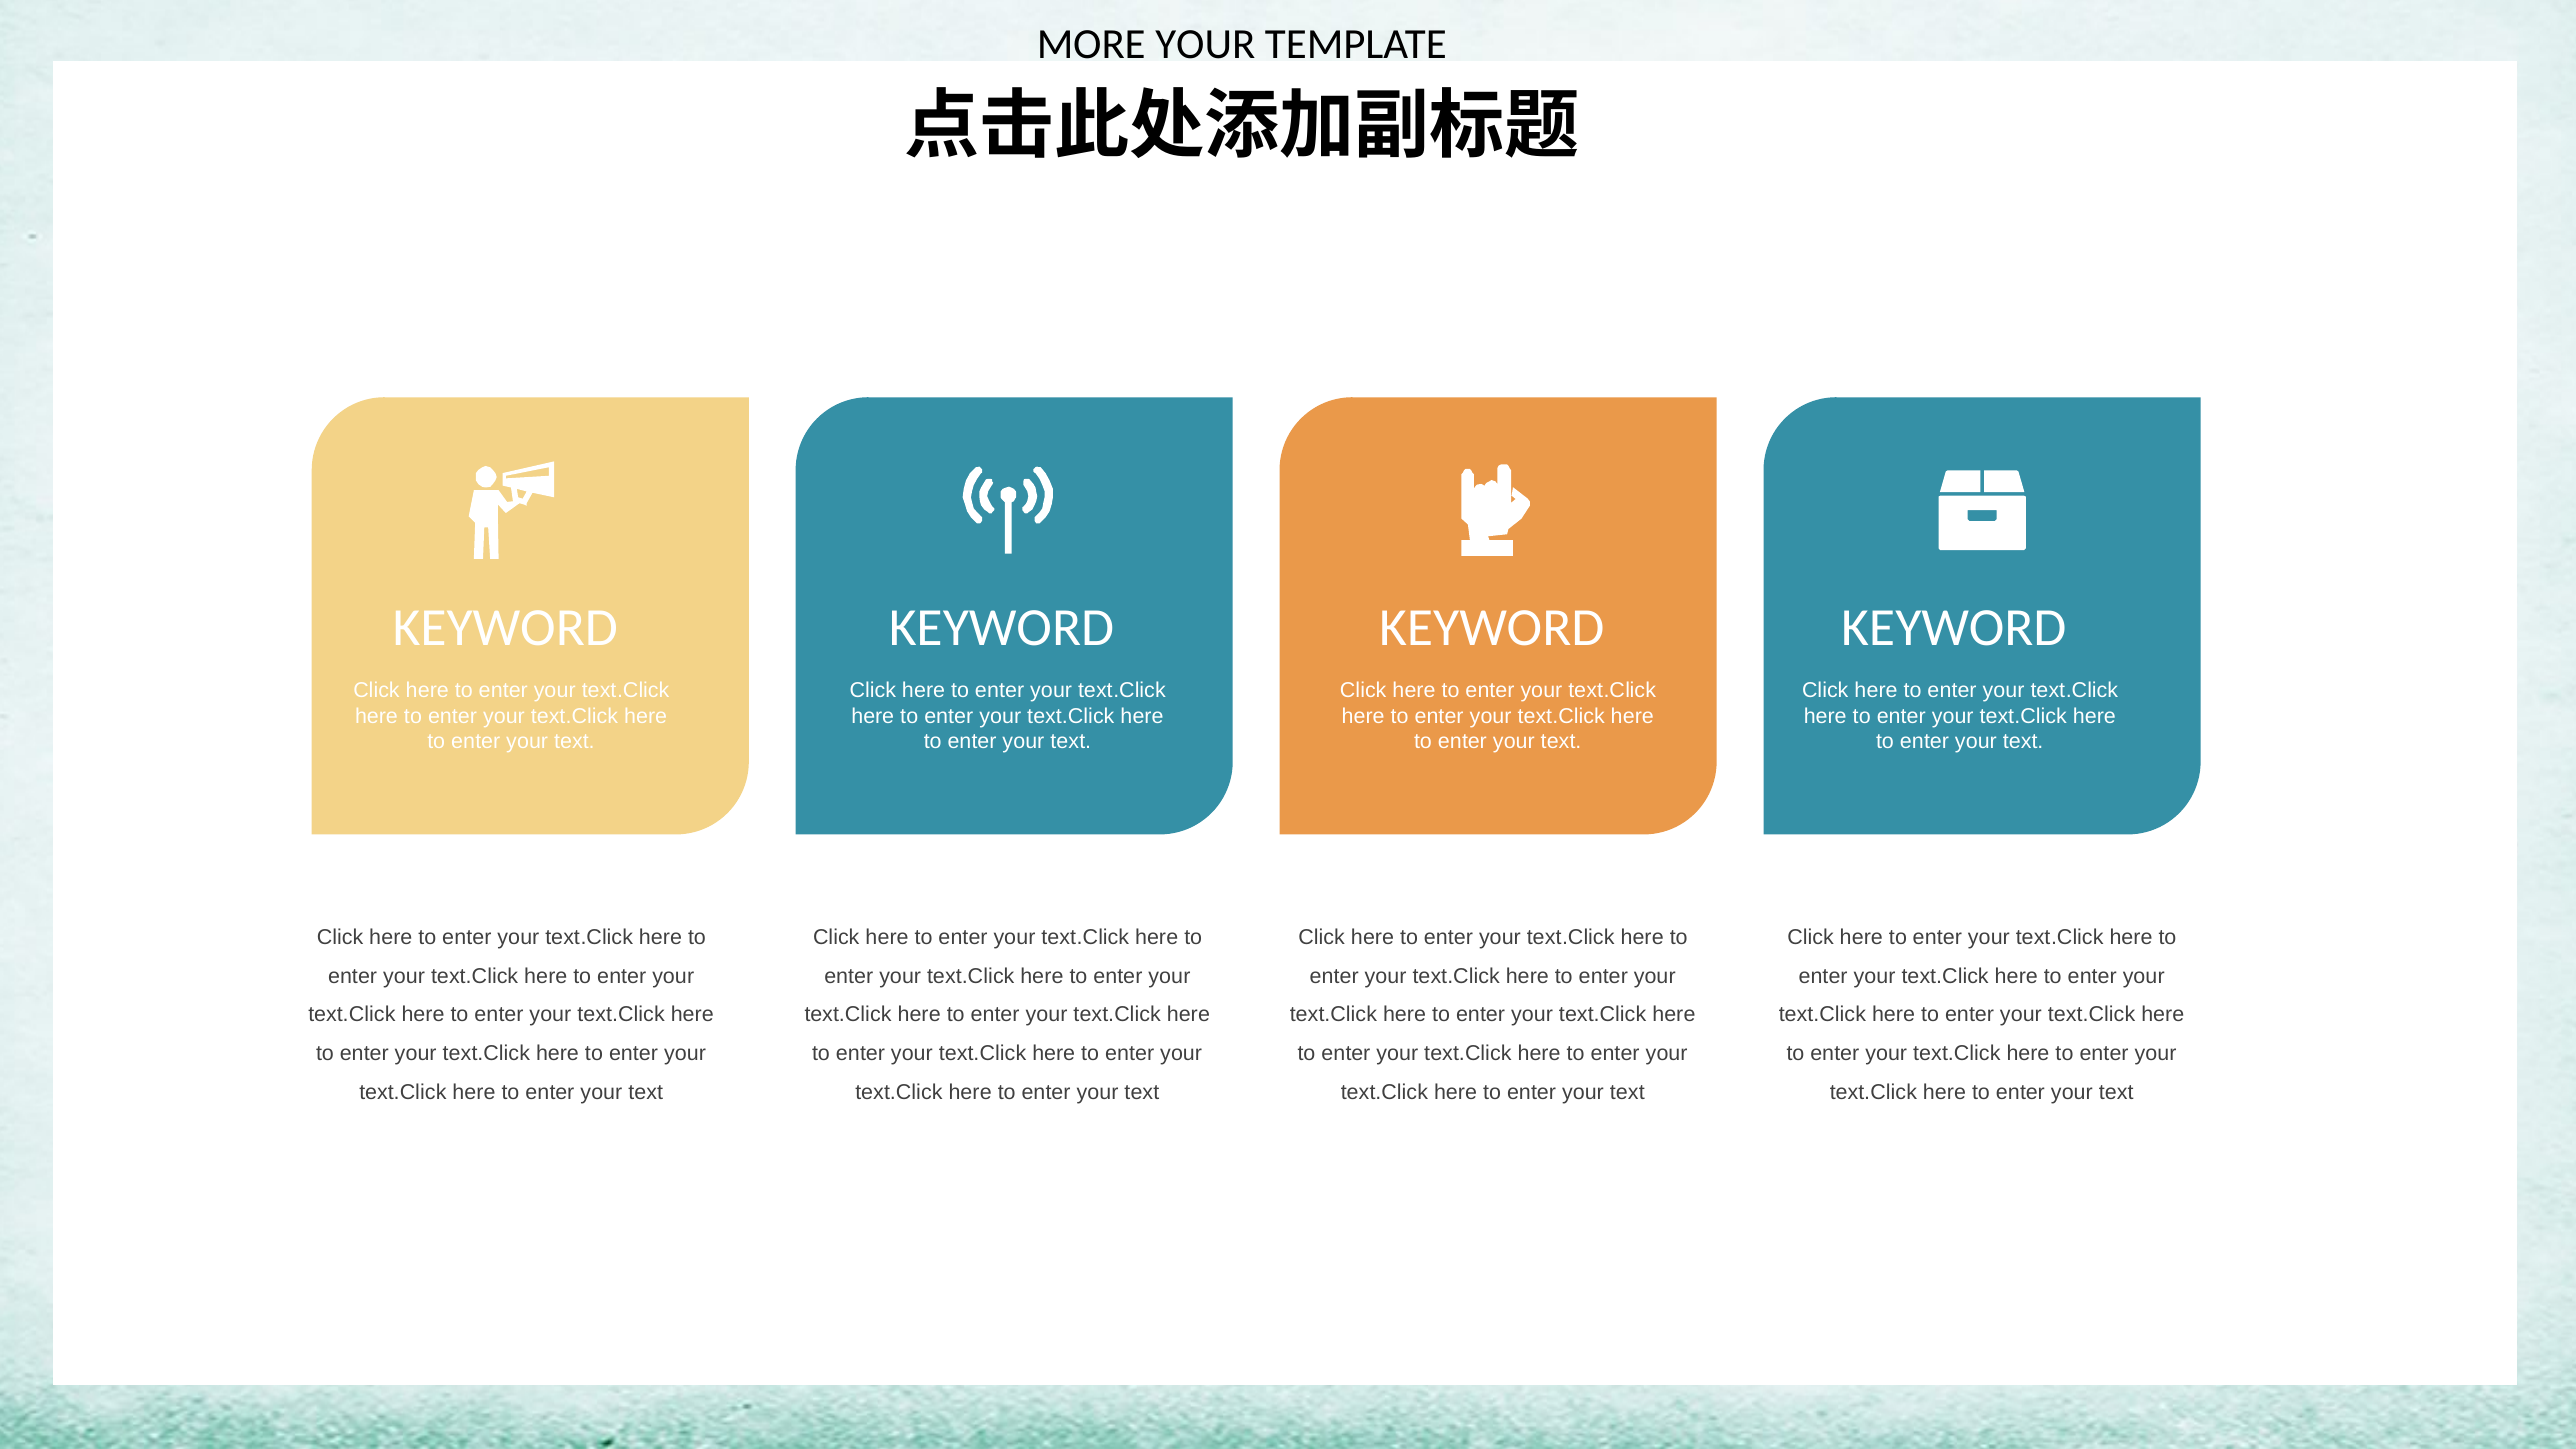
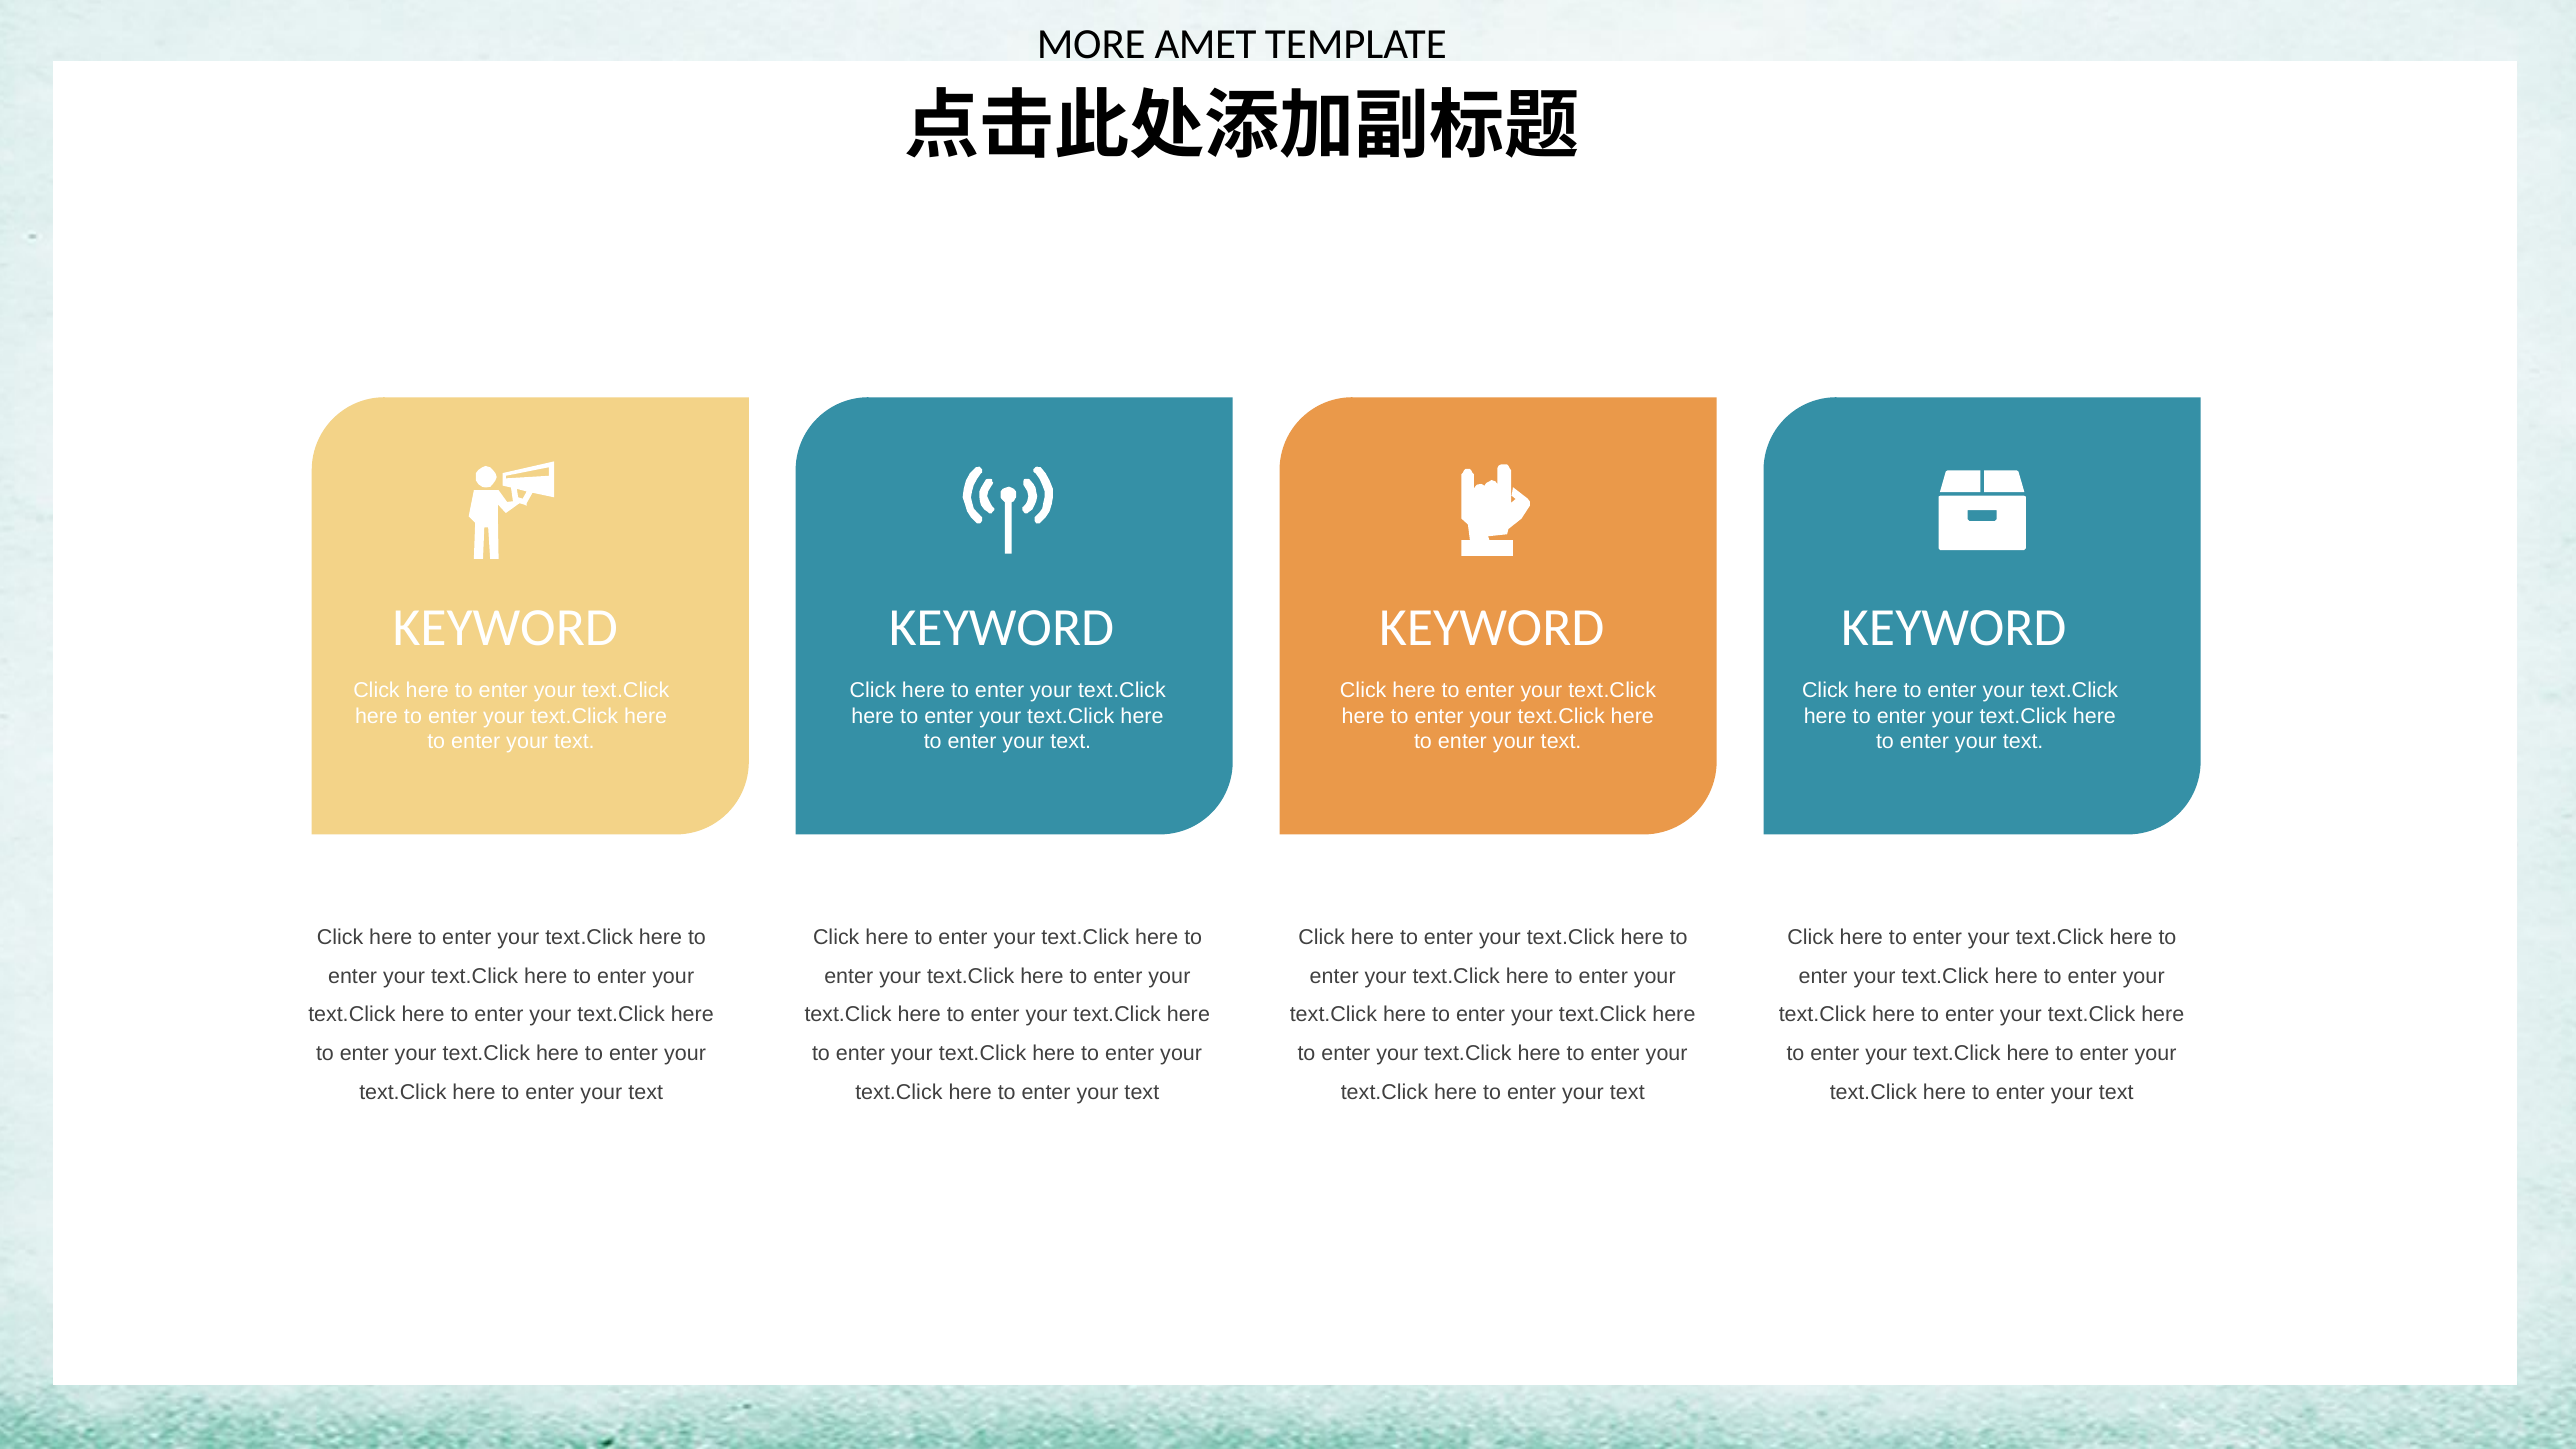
MORE YOUR: YOUR -> AMET
